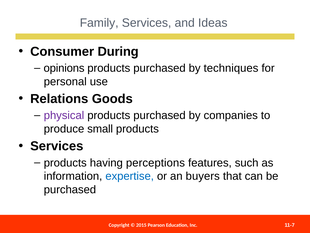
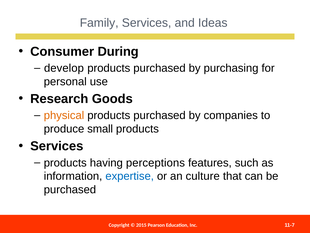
opinions: opinions -> develop
techniques: techniques -> purchasing
Relations: Relations -> Research
physical colour: purple -> orange
buyers: buyers -> culture
